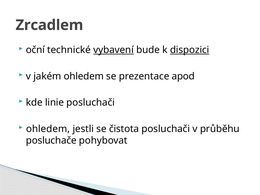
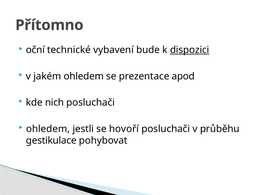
Zrcadlem: Zrcadlem -> Přítomno
vybavení underline: present -> none
linie: linie -> nich
čistota: čistota -> hovoří
posluchače: posluchače -> gestikulace
